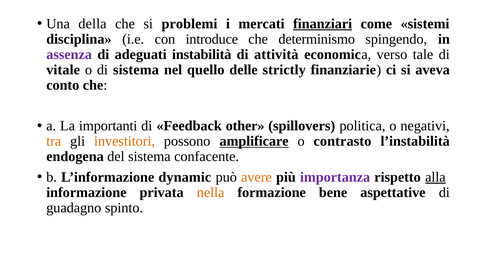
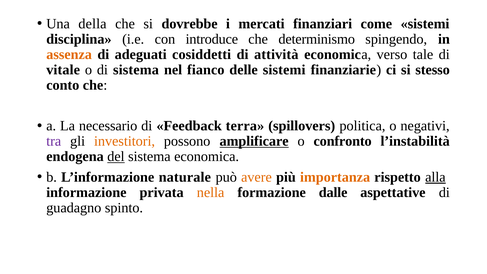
problemi: problemi -> dovrebbe
finanziari underline: present -> none
assenza colour: purple -> orange
instabilità: instabilità -> cosiddetti
quello: quello -> fianco
delle strictly: strictly -> sistemi
aveva: aveva -> stesso
importanti: importanti -> necessario
other: other -> terra
tra colour: orange -> purple
contrasto: contrasto -> confronto
del underline: none -> present
sistema confacente: confacente -> economica
dynamic: dynamic -> naturale
importanza colour: purple -> orange
bene: bene -> dalle
